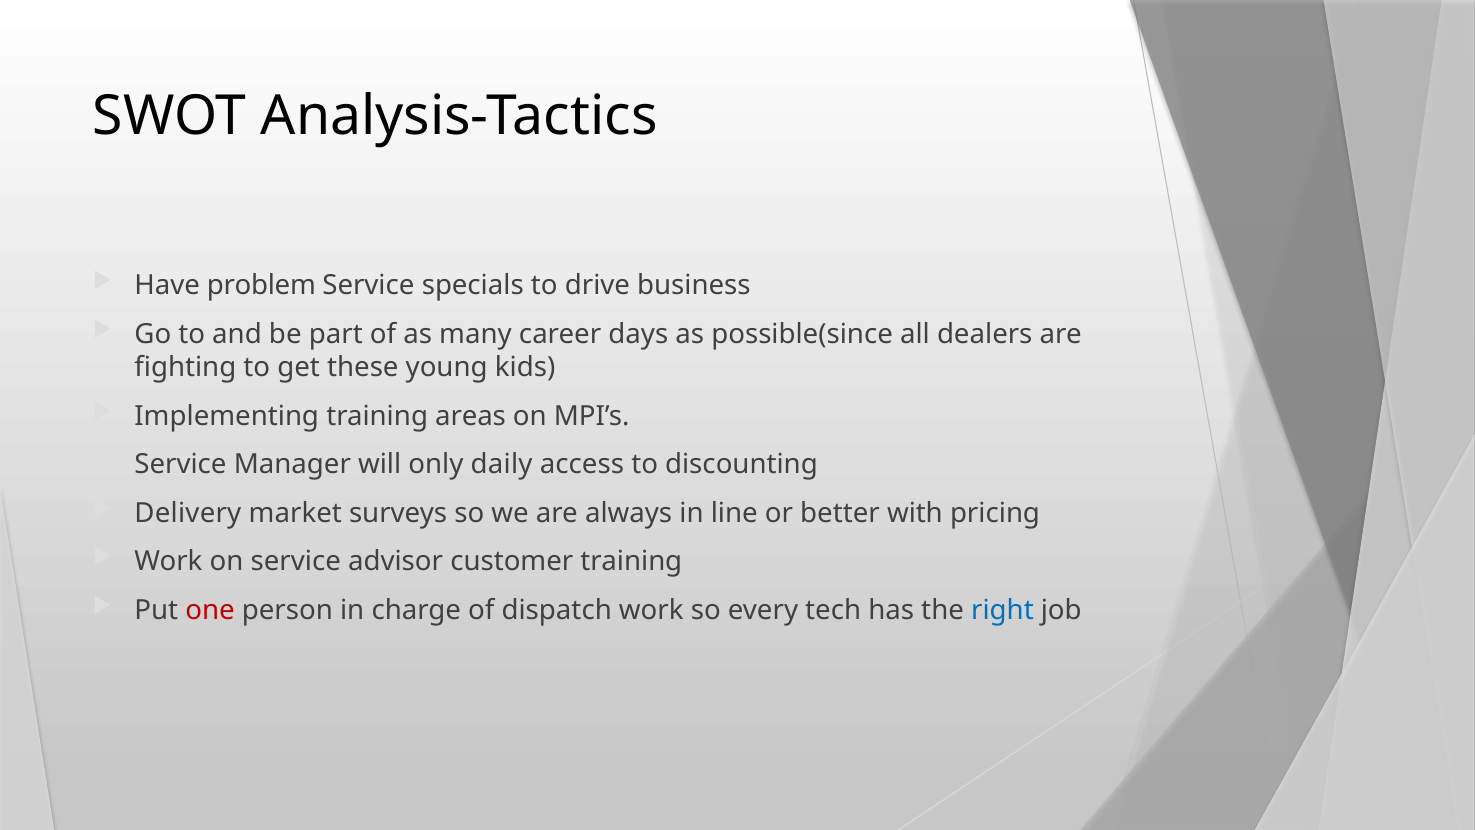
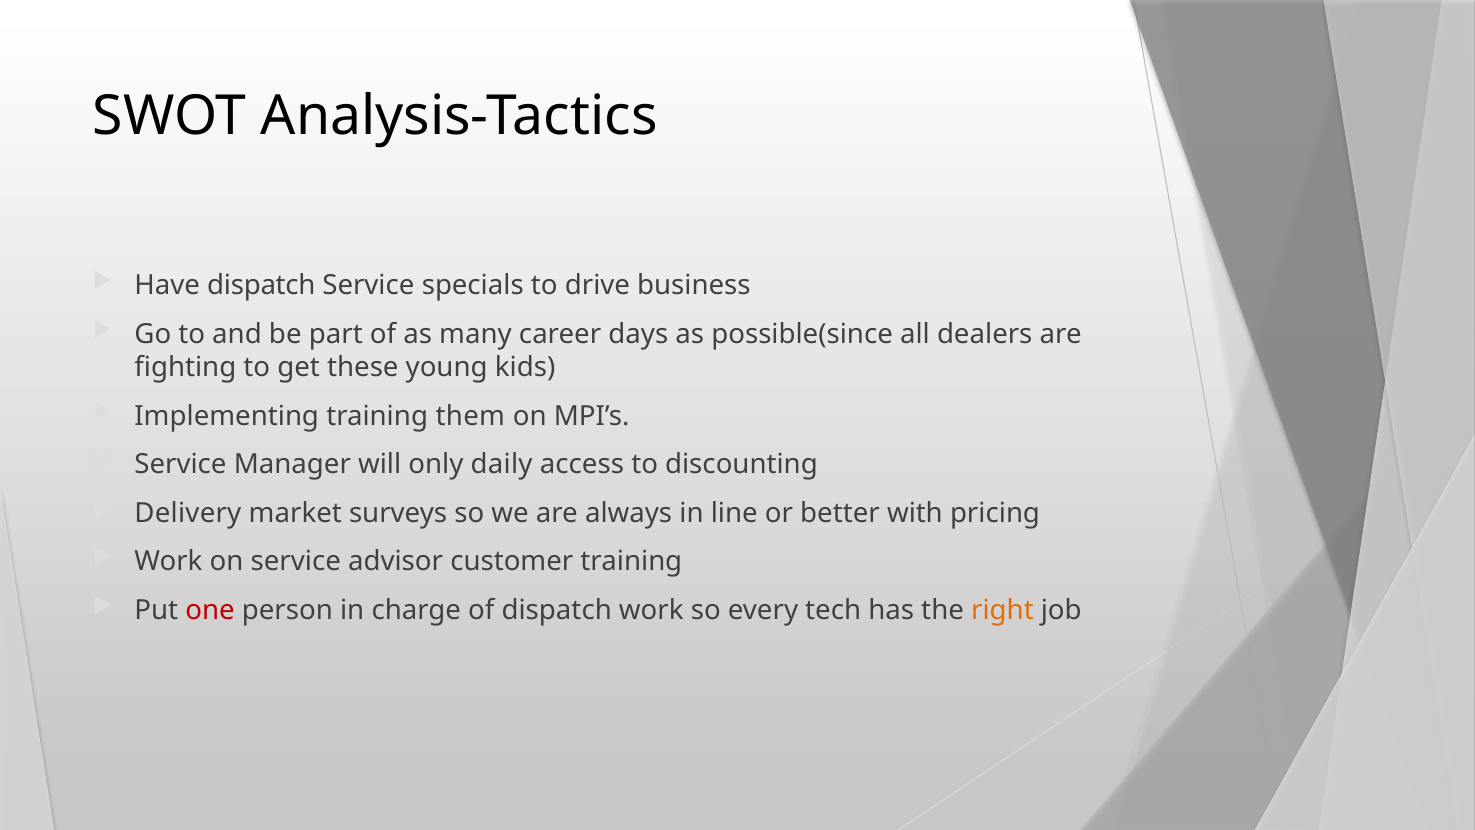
Have problem: problem -> dispatch
areas: areas -> them
right colour: blue -> orange
